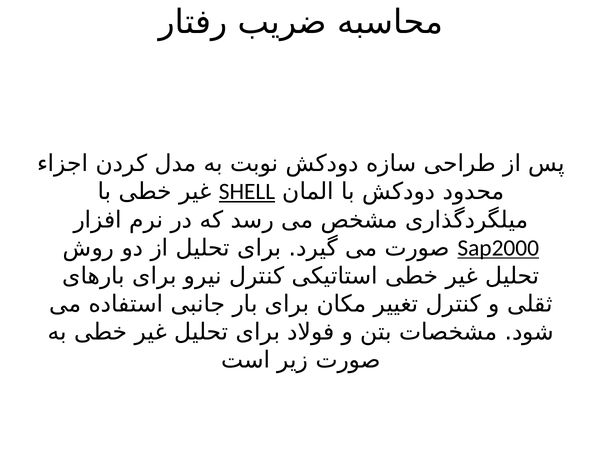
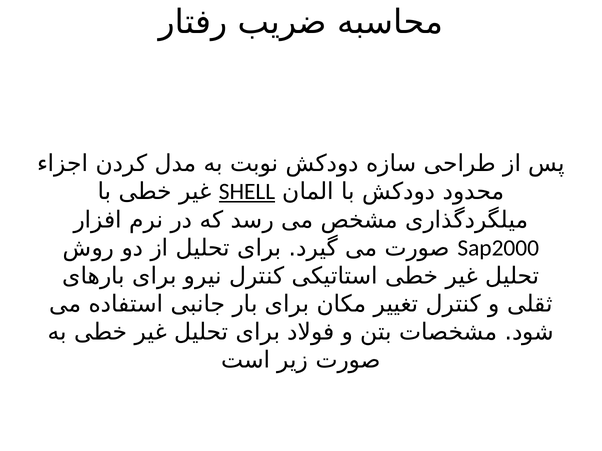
Sap2000 underline: present -> none
